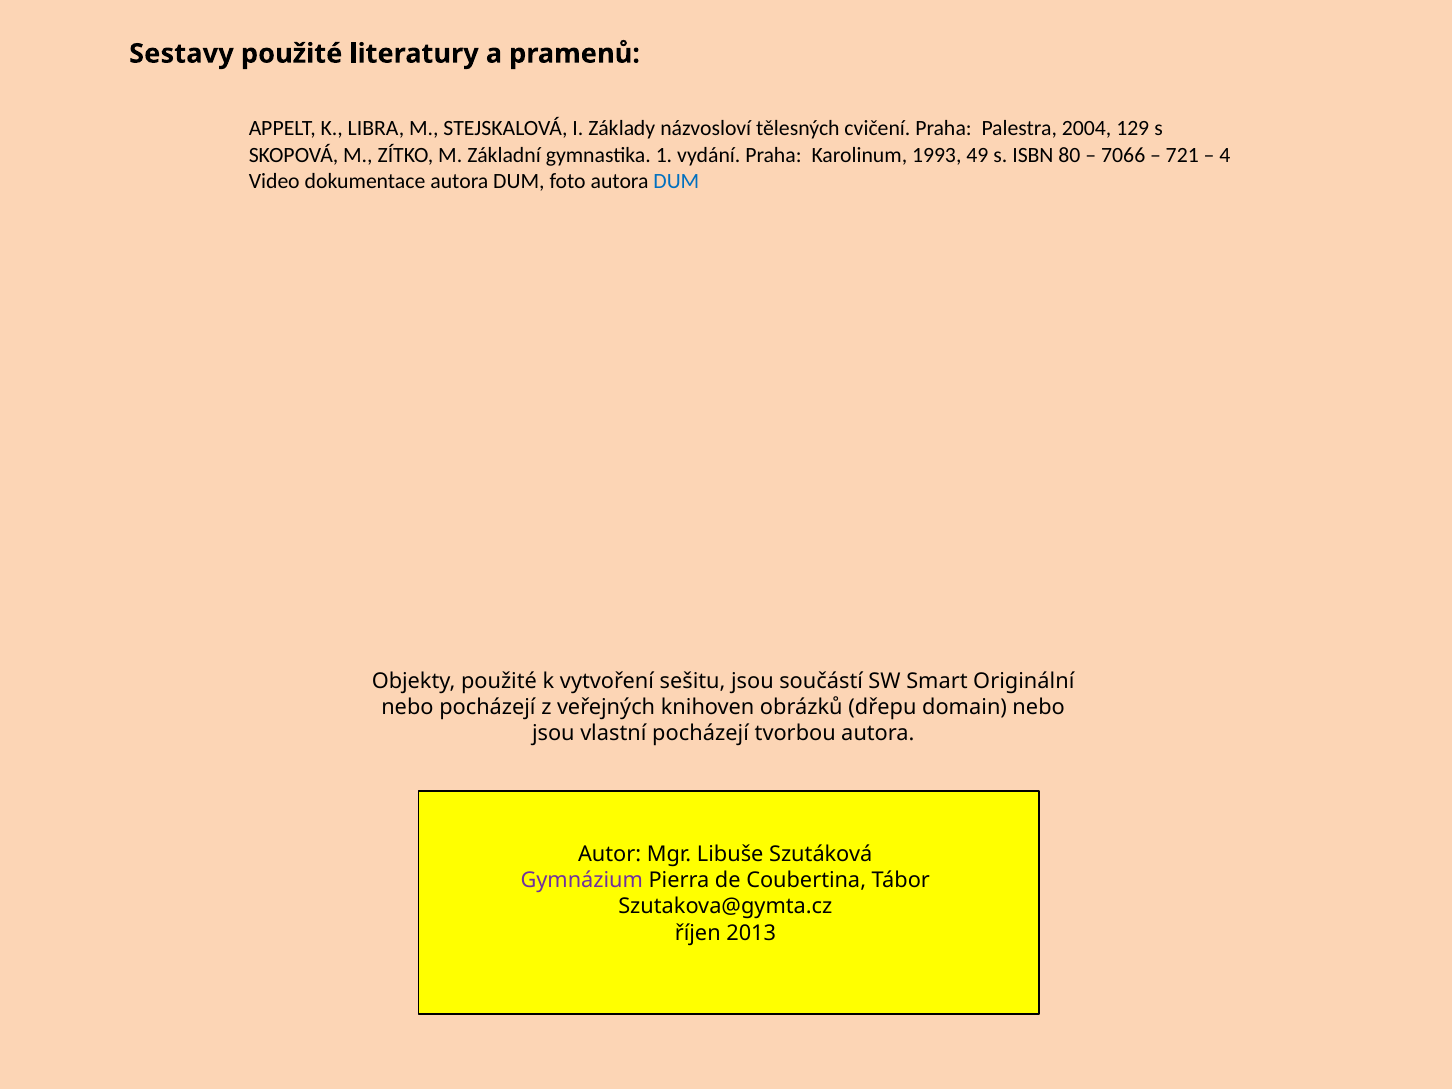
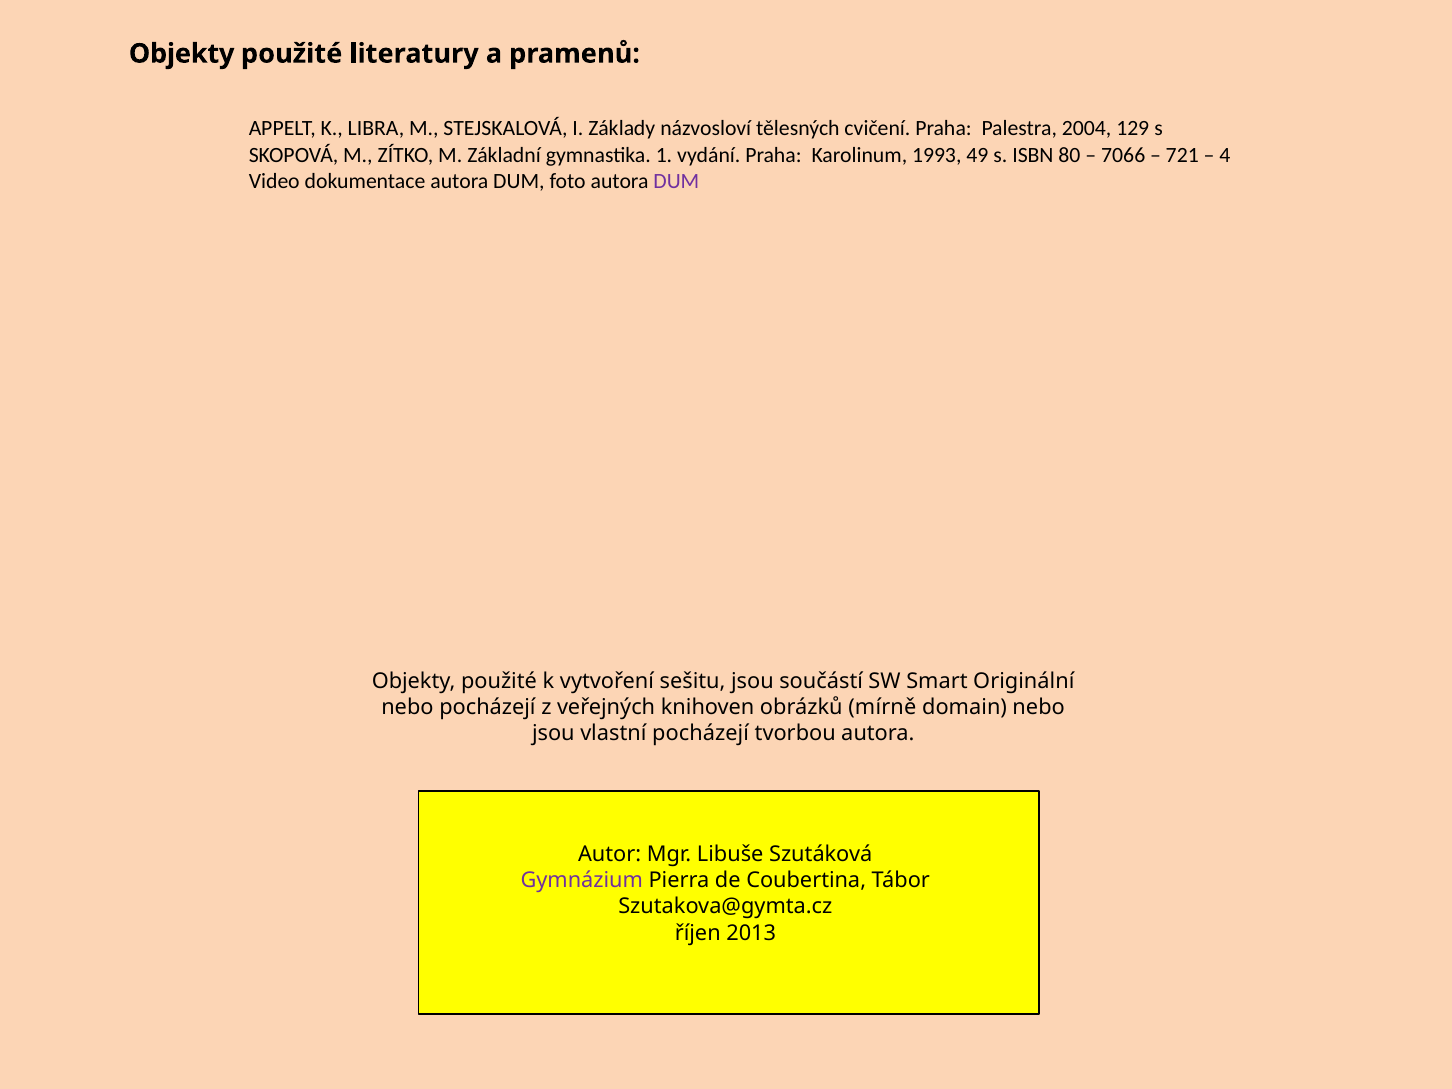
Sestavy at (181, 54): Sestavy -> Objekty
DUM at (676, 181) colour: blue -> purple
dřepu: dřepu -> mírně
